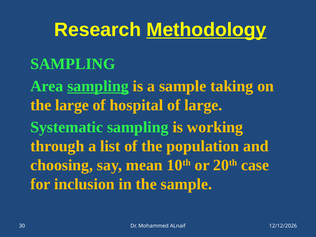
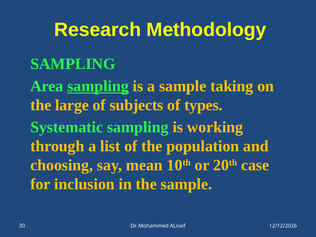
Methodology underline: present -> none
hospital: hospital -> subjects
of large: large -> types
